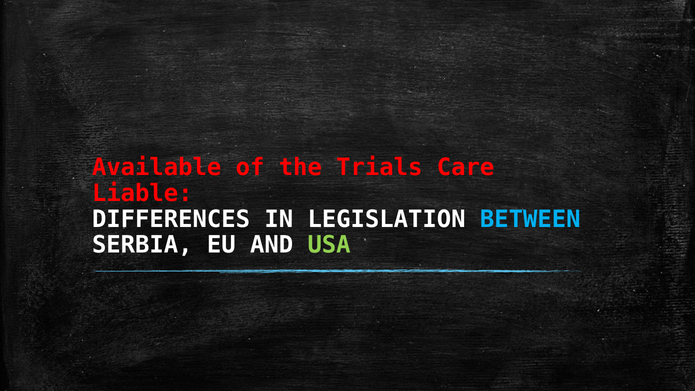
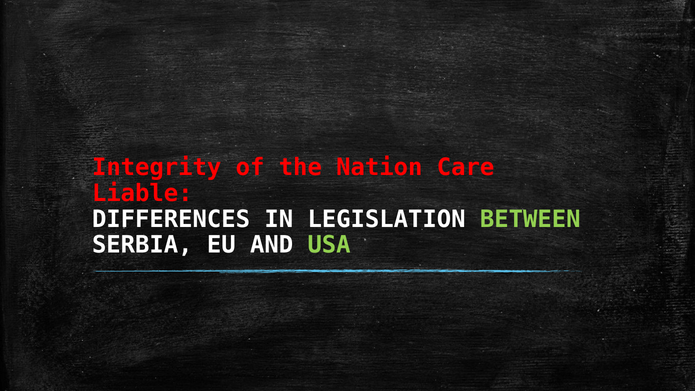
Available: Available -> Integrity
Trials: Trials -> Nation
BETWEEN colour: light blue -> light green
